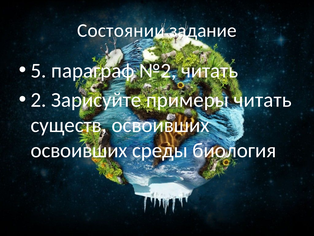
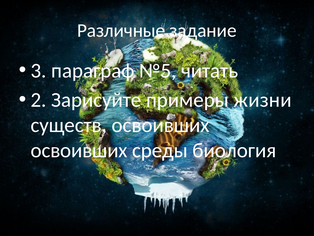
Состоянии: Состоянии -> Различные
5: 5 -> 3
№2: №2 -> №5
примеры читать: читать -> жизни
